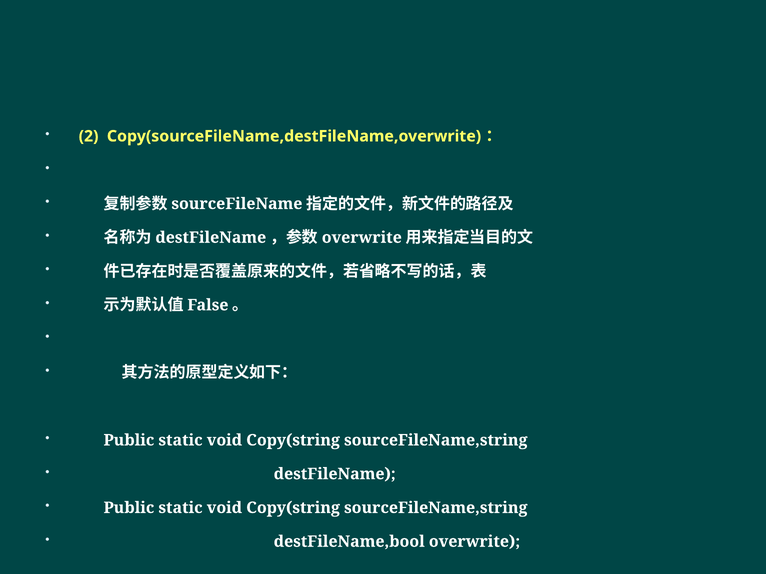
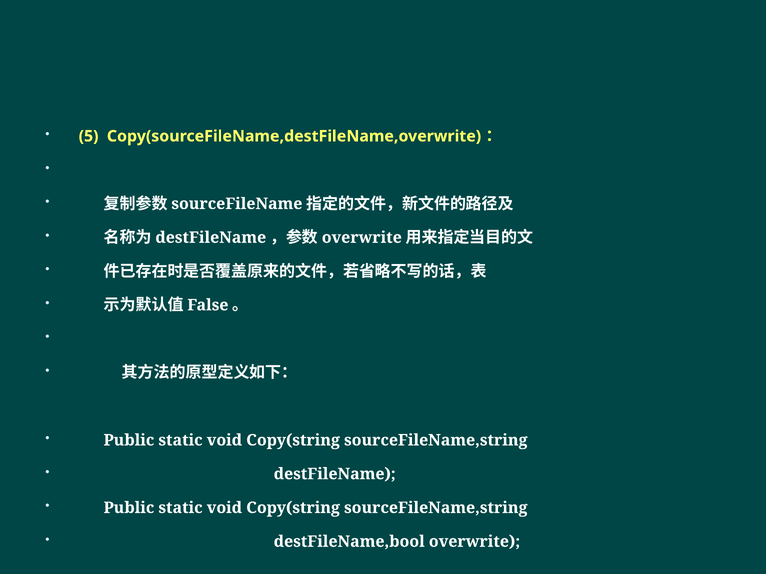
2: 2 -> 5
